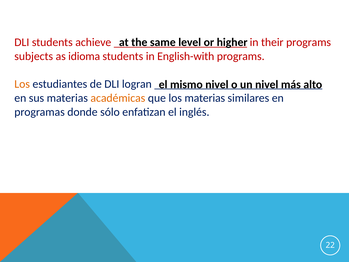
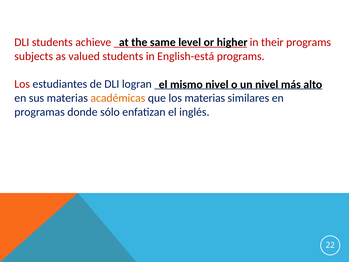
idioma: idioma -> valued
English-with: English-with -> English-está
Los at (22, 84) colour: orange -> red
